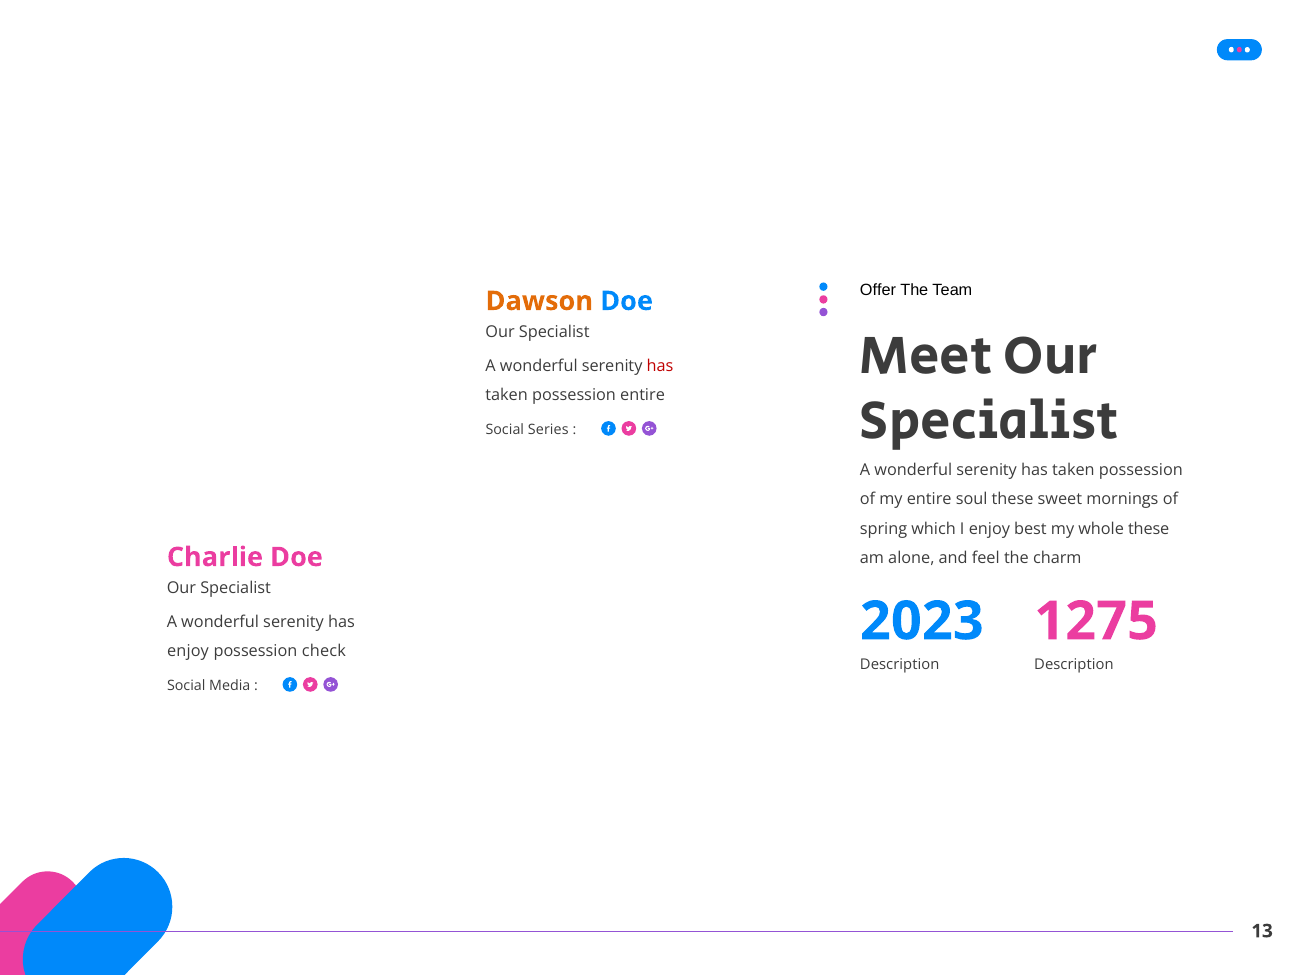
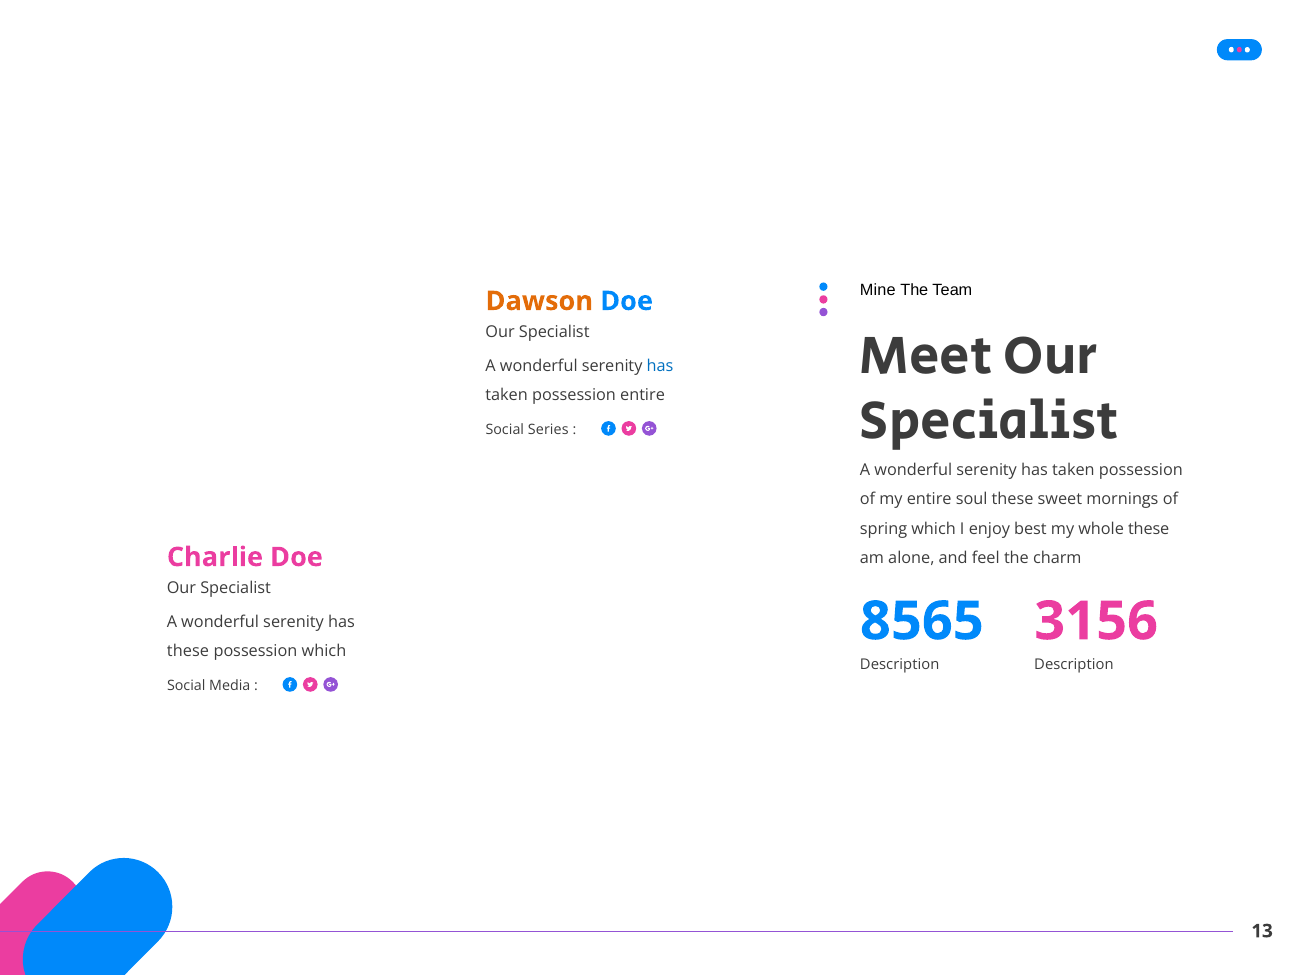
Offer: Offer -> Mine
has at (660, 366) colour: red -> blue
2023: 2023 -> 8565
1275: 1275 -> 3156
enjoy at (188, 652): enjoy -> these
possession check: check -> which
